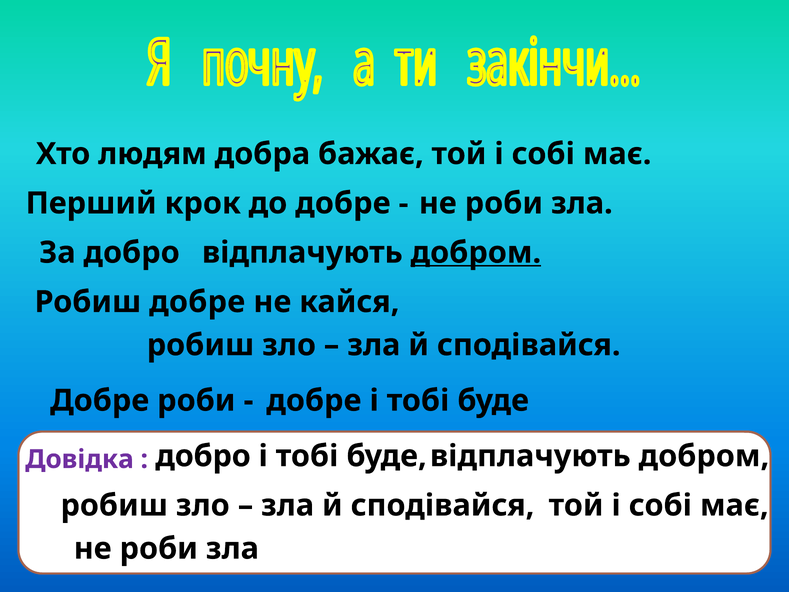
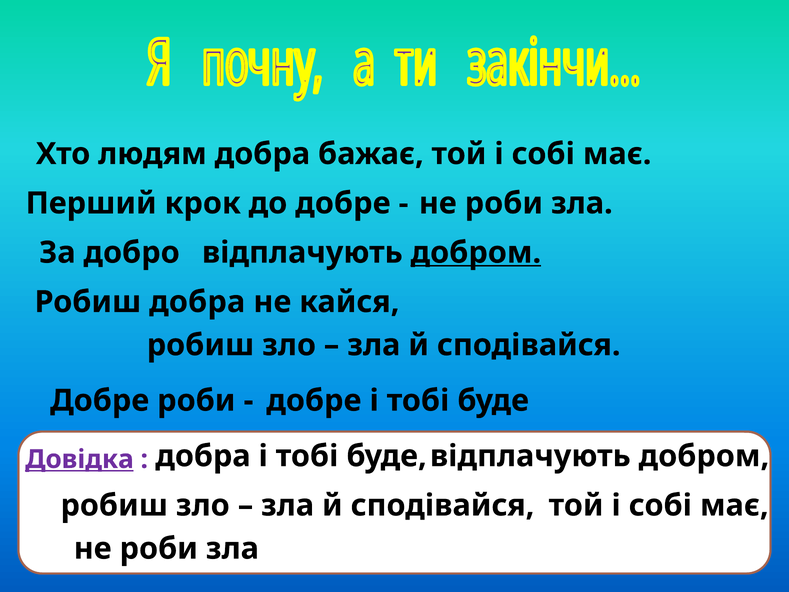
Робиш добре: добре -> добра
Довідка underline: none -> present
добро at (203, 456): добро -> добра
